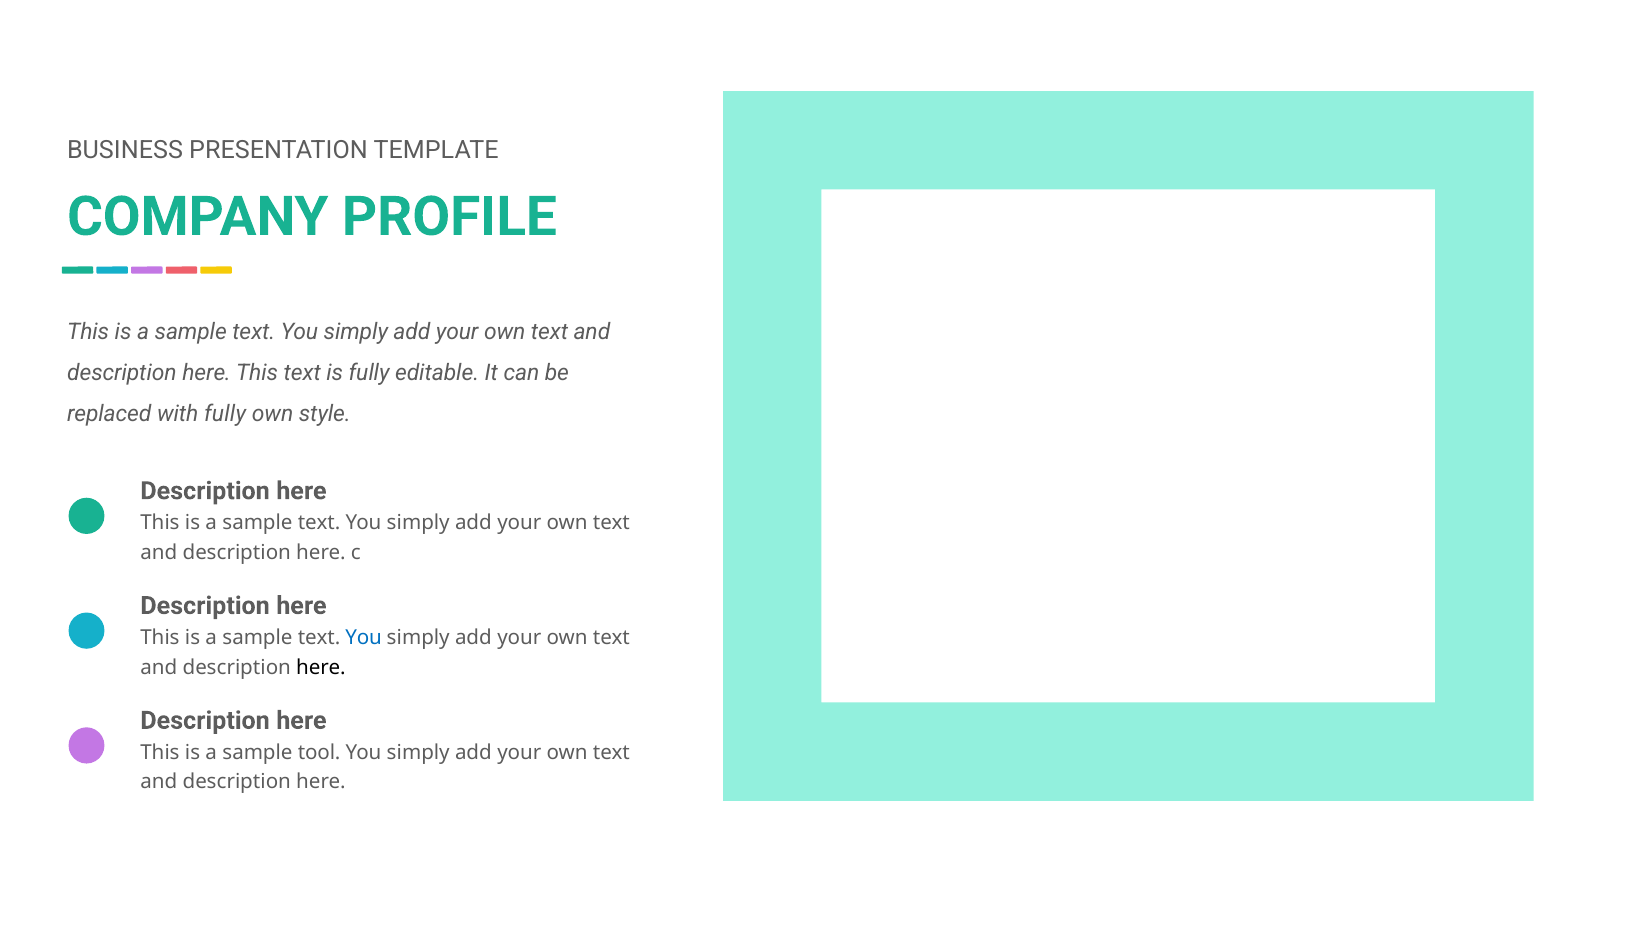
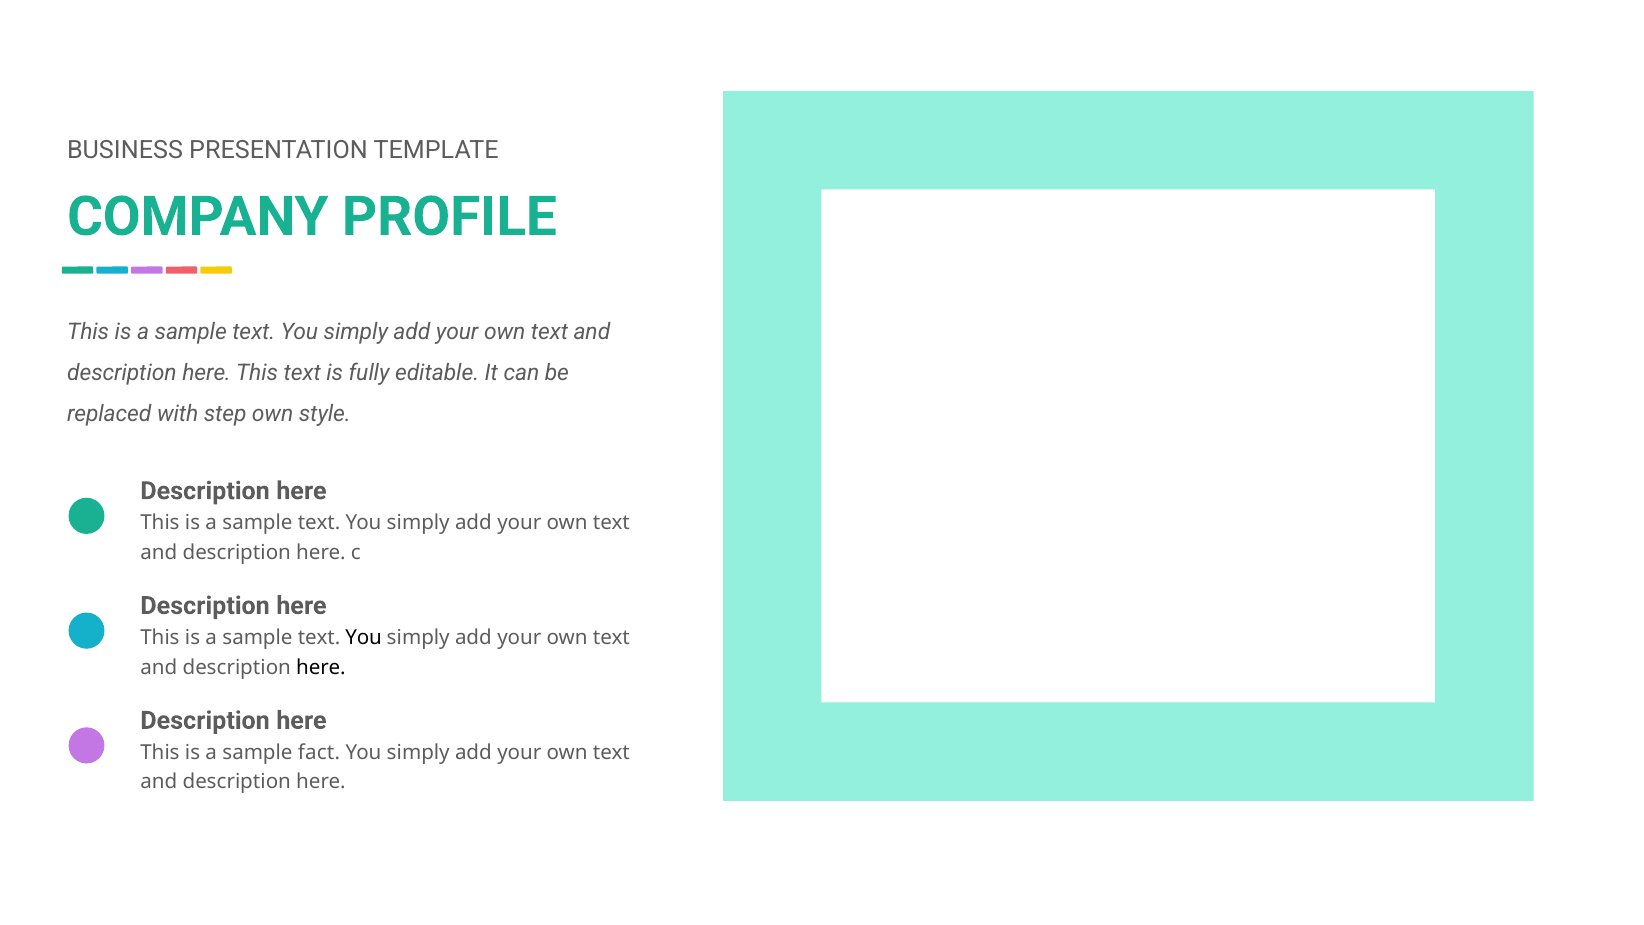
with fully: fully -> step
You at (364, 638) colour: blue -> black
tool: tool -> fact
